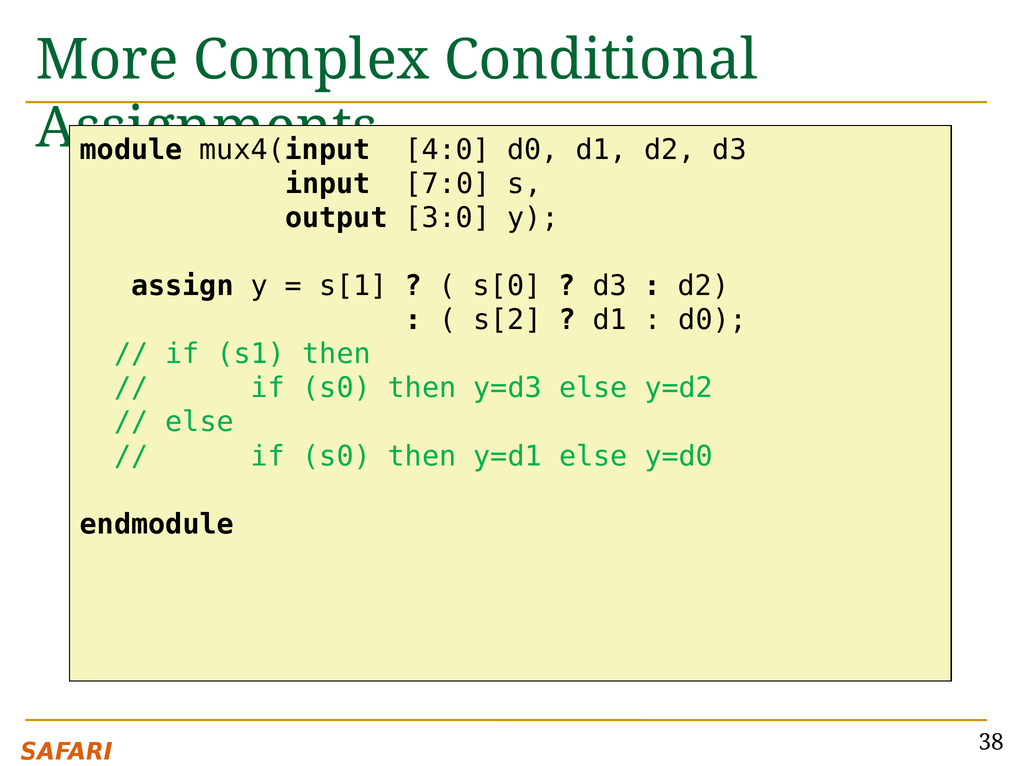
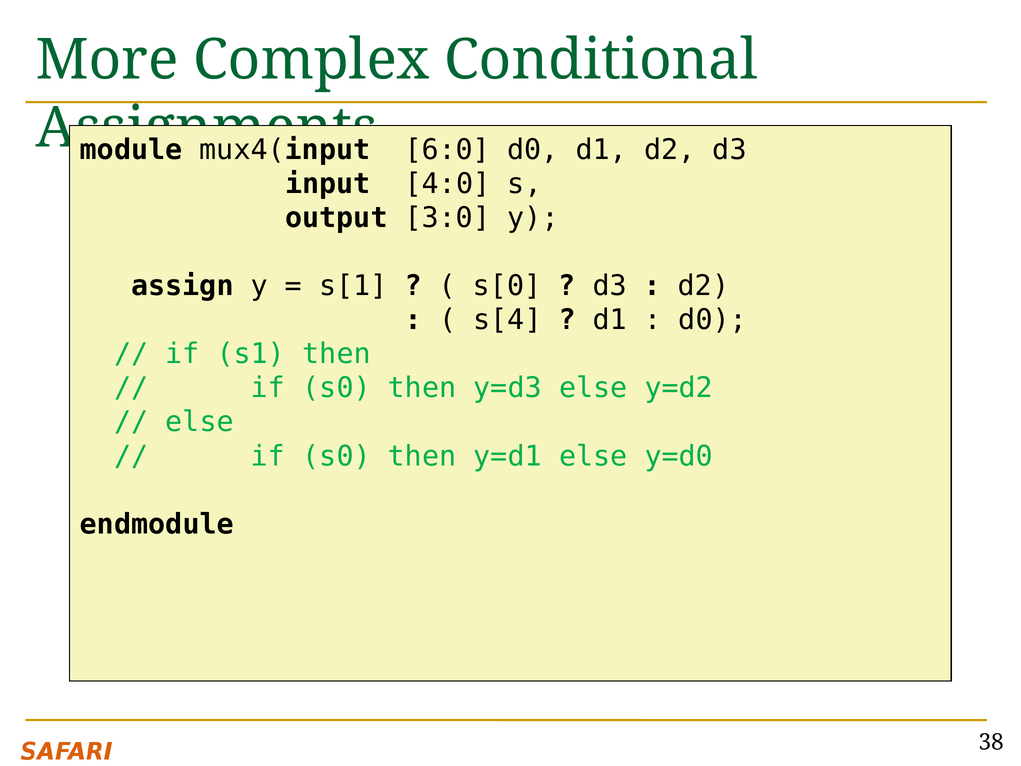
4:0: 4:0 -> 6:0
7:0: 7:0 -> 4:0
s[2: s[2 -> s[4
